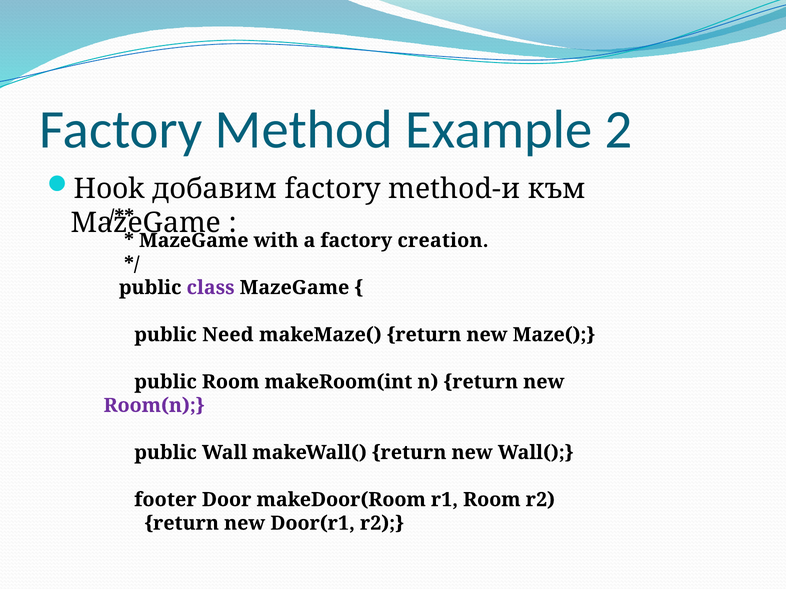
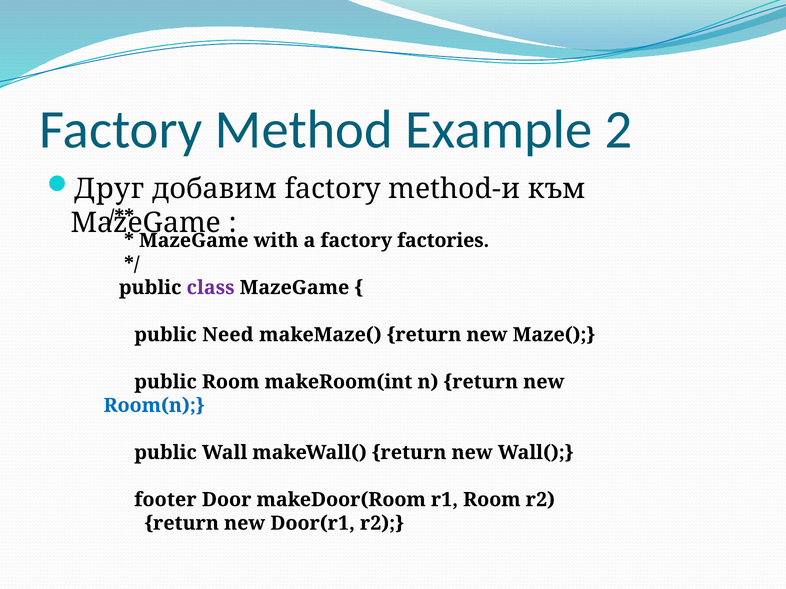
Hook: Hook -> Друг
creation: creation -> factories
Room(n colour: purple -> blue
